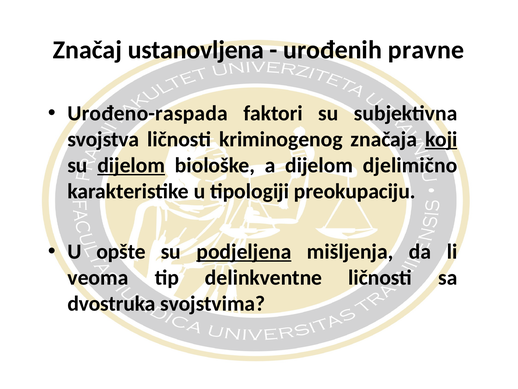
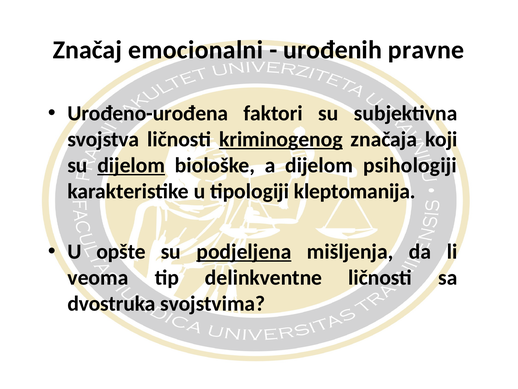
ustanovljena: ustanovljena -> emocionalni
Urođeno-raspada: Urođeno-raspada -> Urođeno-urođena
kriminogenog underline: none -> present
koji underline: present -> none
djelimično: djelimično -> psihologiji
preokupaciju: preokupaciju -> kleptomanija
